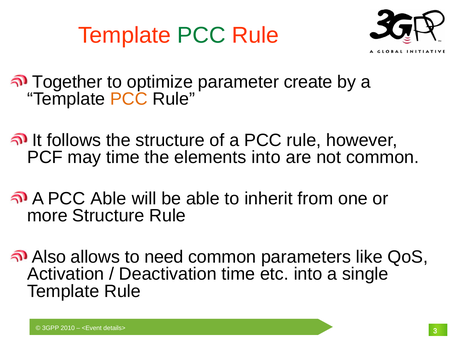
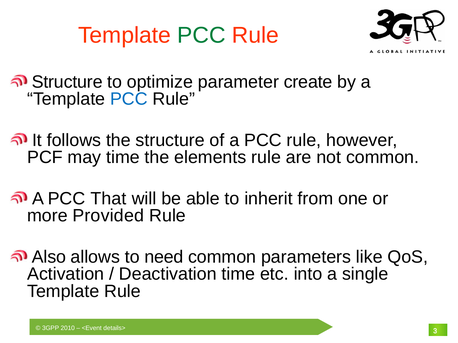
Together at (67, 82): Together -> Structure
PCC at (129, 99) colour: orange -> blue
elements into: into -> rule
PCC Able: Able -> That
more Structure: Structure -> Provided
